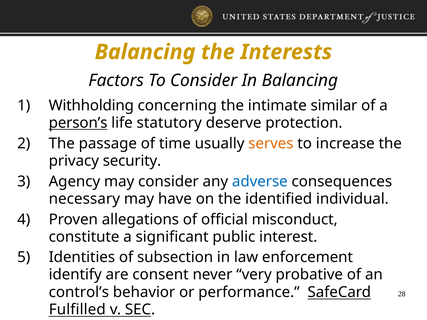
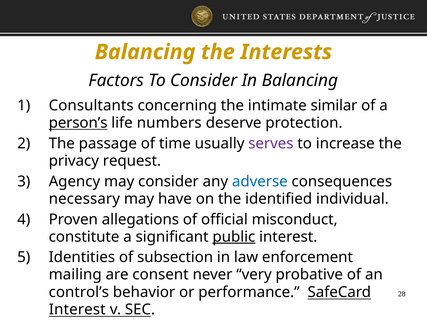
Withholding: Withholding -> Consultants
statutory: statutory -> numbers
serves colour: orange -> purple
security: security -> request
public underline: none -> present
identify: identify -> mailing
Fulfilled at (77, 310): Fulfilled -> Interest
